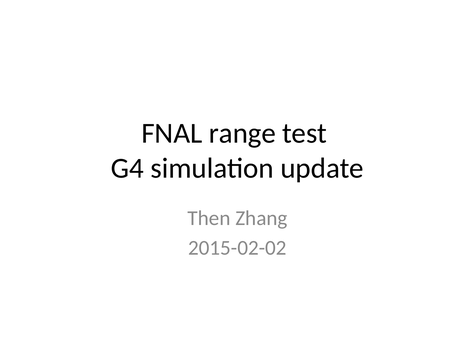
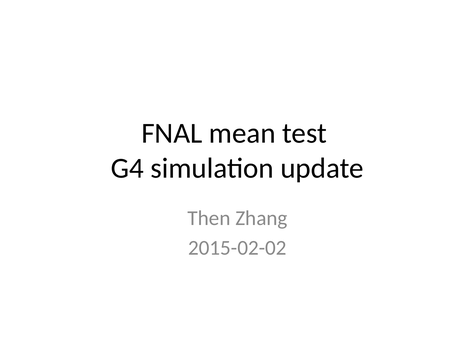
range: range -> mean
